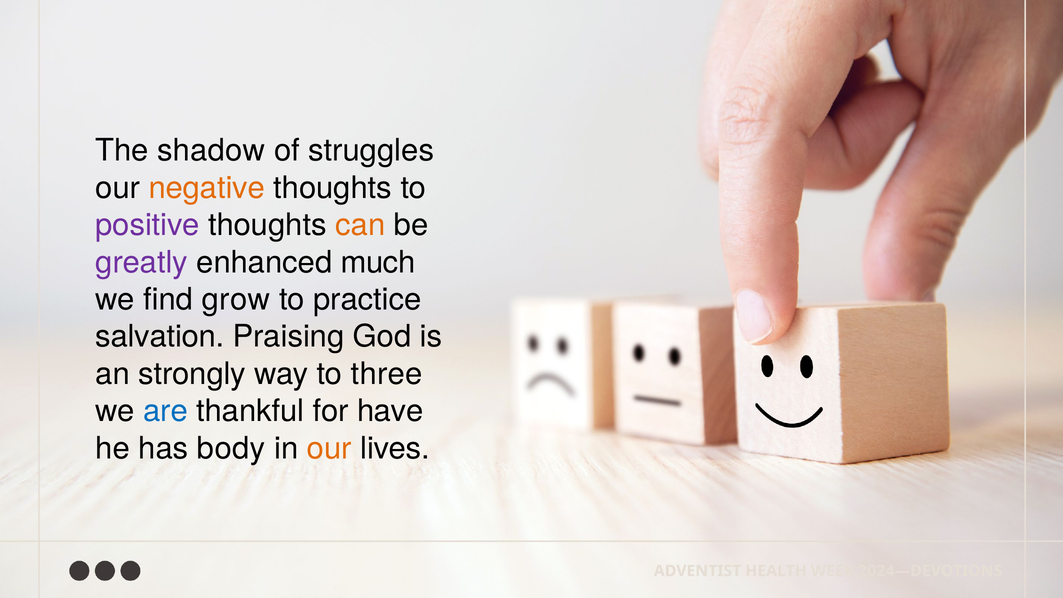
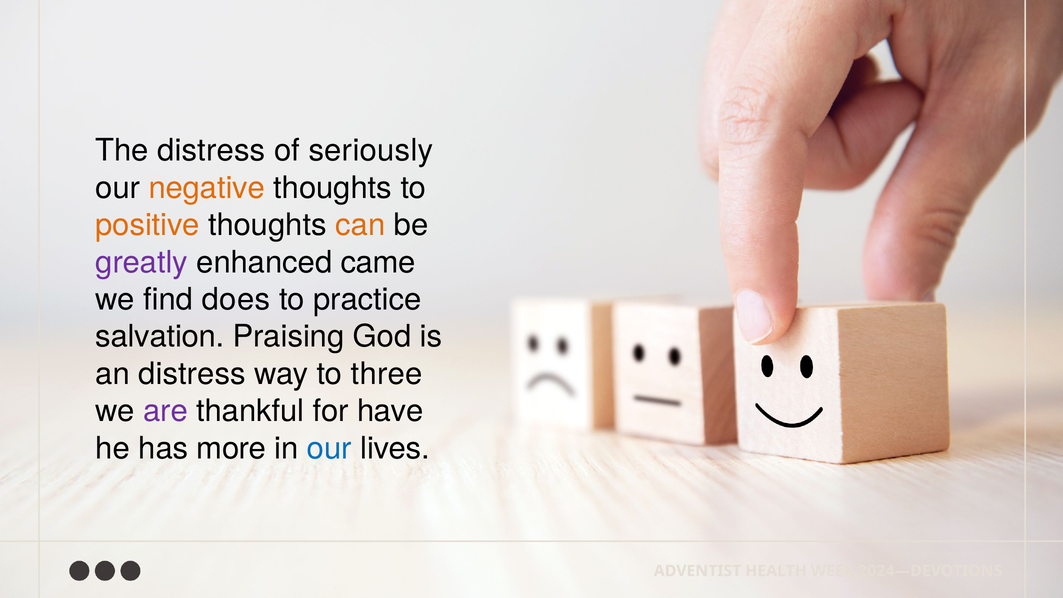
The shadow: shadow -> distress
struggles: struggles -> seriously
positive colour: purple -> orange
much: much -> came
grow: grow -> does
an strongly: strongly -> distress
are colour: blue -> purple
body: body -> more
our at (329, 448) colour: orange -> blue
